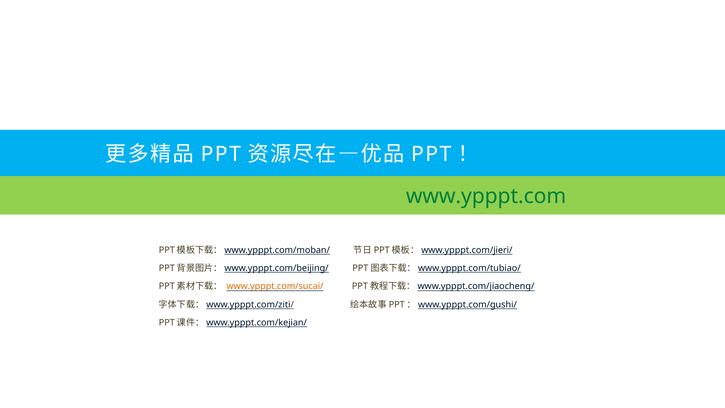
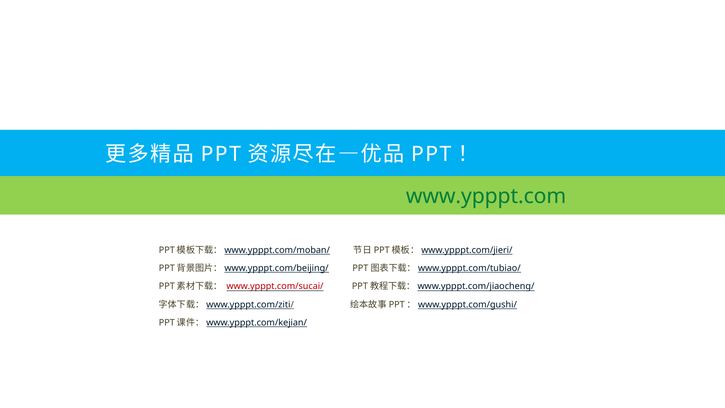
www.ypppt.com/sucai/ colour: orange -> red
